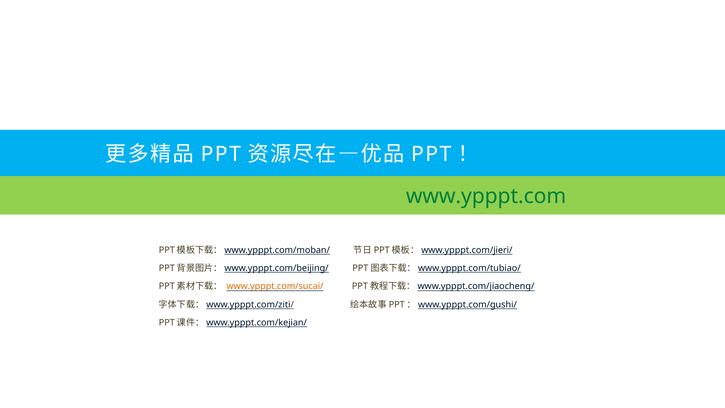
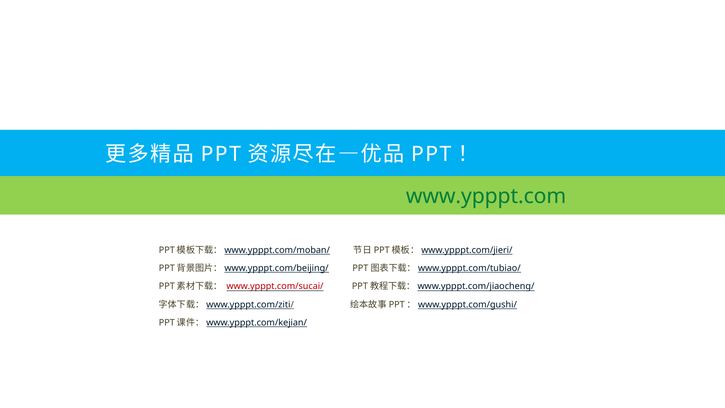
www.ypppt.com/sucai/ colour: orange -> red
